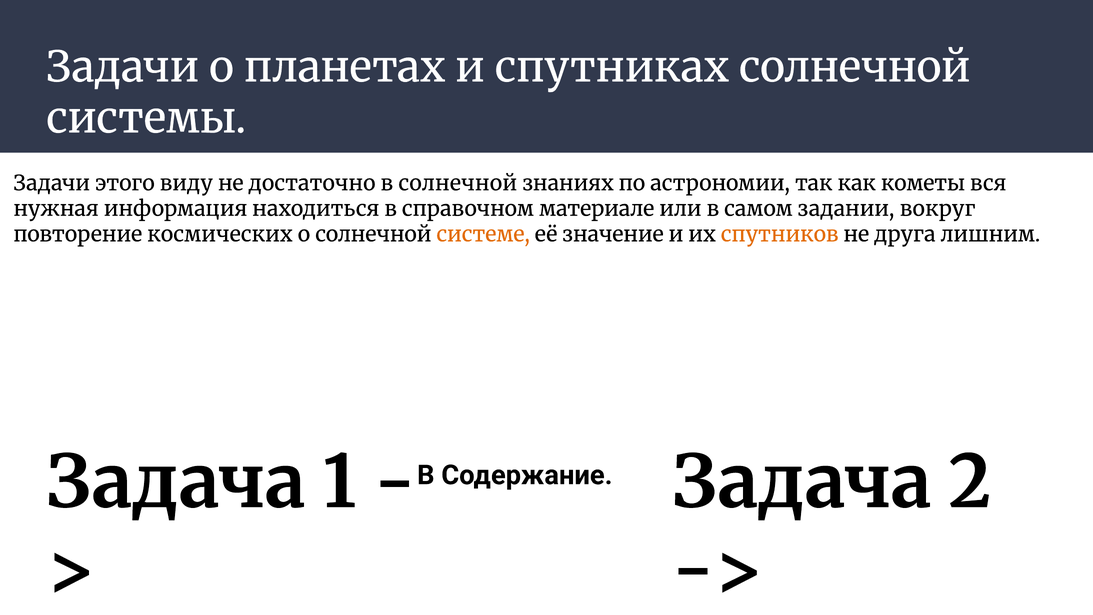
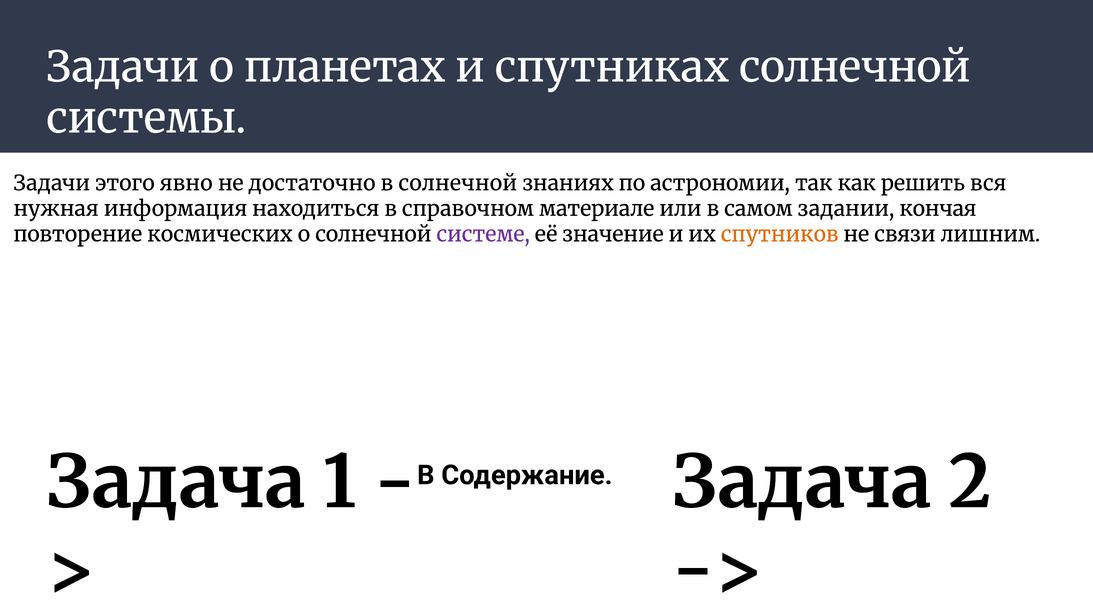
виду: виду -> явно
кометы: кометы -> решить
вокруг: вокруг -> кончая
системе colour: orange -> purple
друга: друга -> связи
